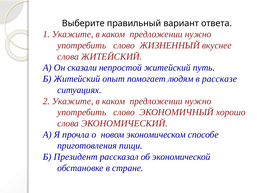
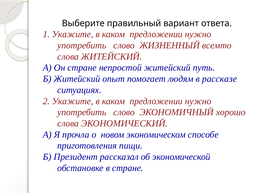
вкуснее: вкуснее -> всемто
Он сказали: сказали -> стране
